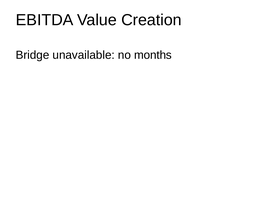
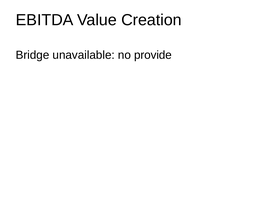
months: months -> provide
